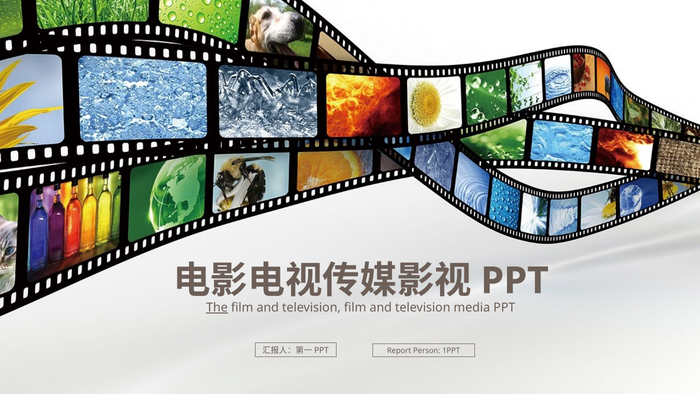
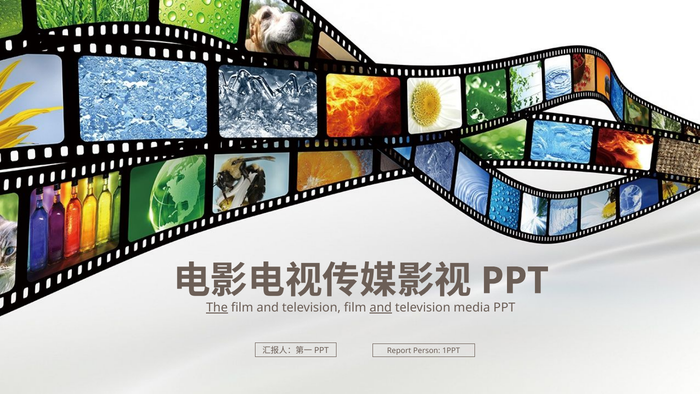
and at (381, 307) underline: none -> present
